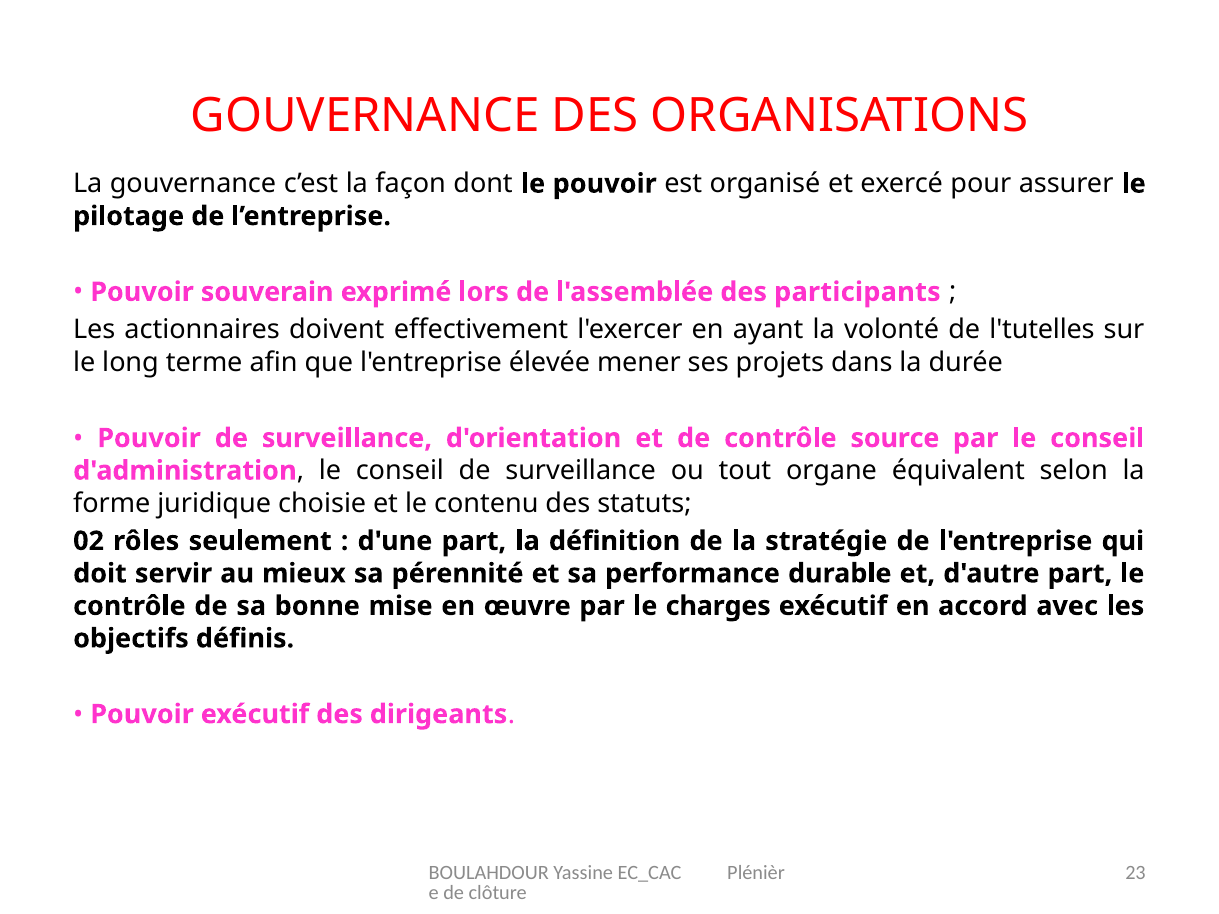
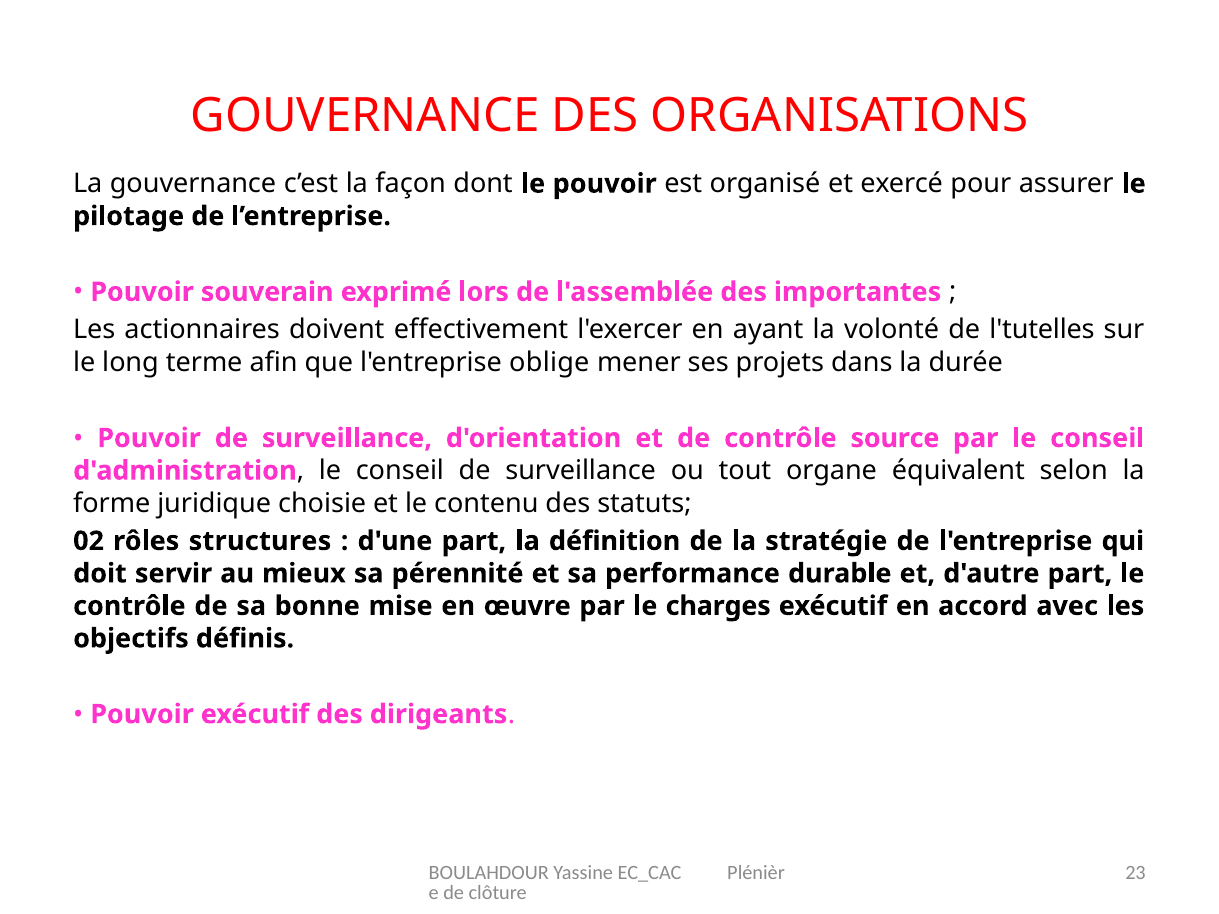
participants: participants -> importantes
élevée: élevée -> oblige
seulement: seulement -> structures
